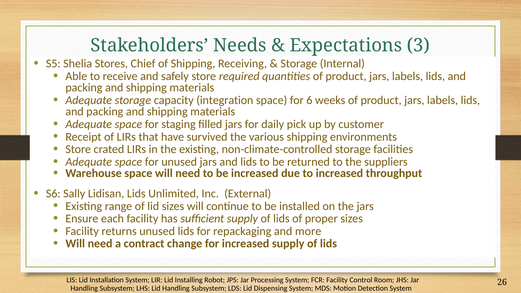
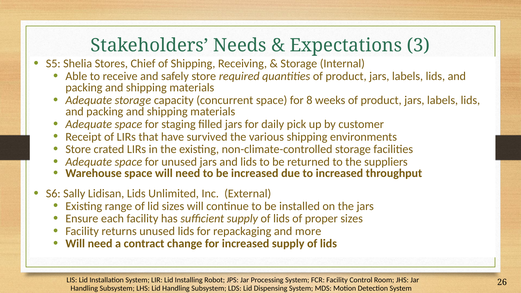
integration: integration -> concurrent
6: 6 -> 8
